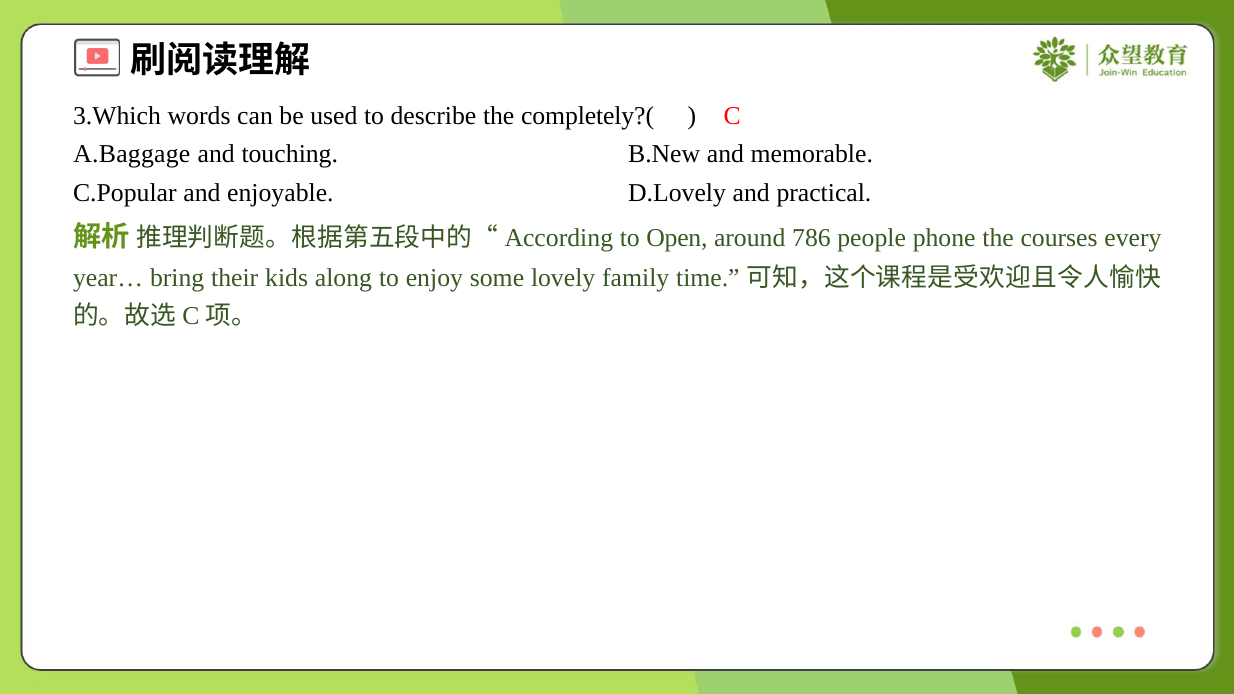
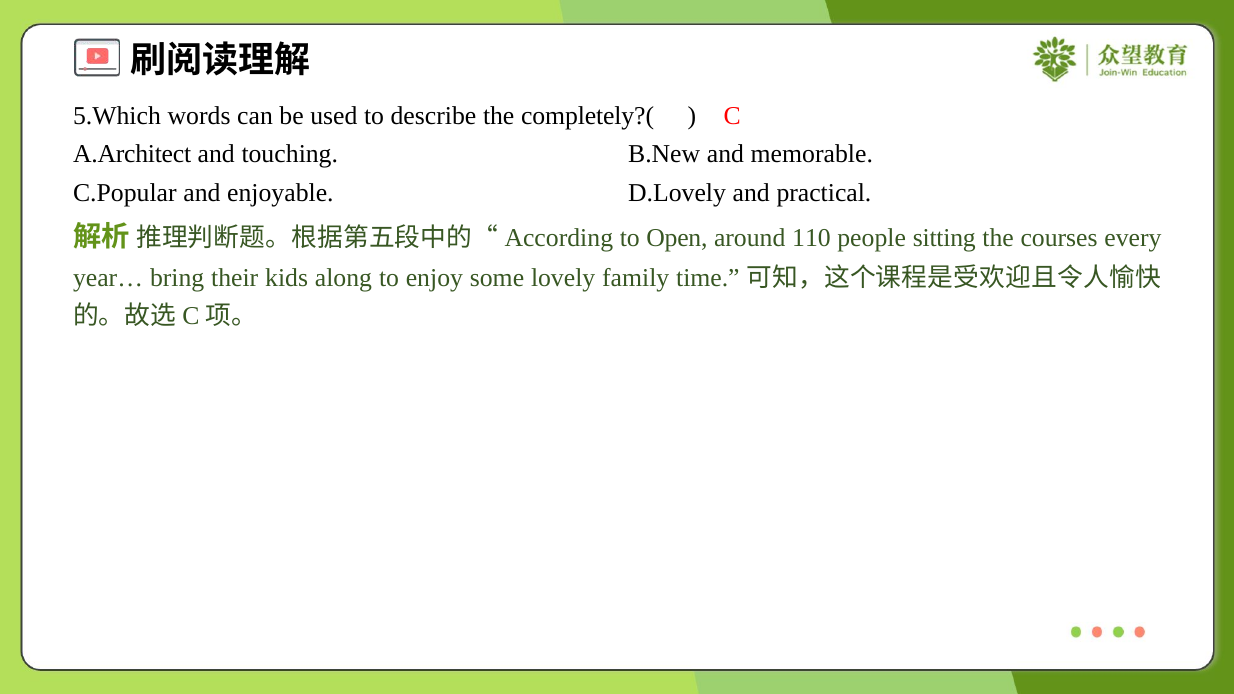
3.Which: 3.Which -> 5.Which
A.Baggage: A.Baggage -> A.Architect
786: 786 -> 110
phone: phone -> sitting
